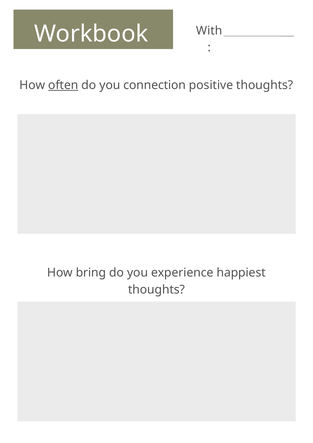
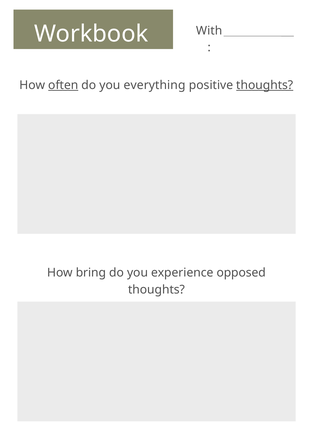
connection: connection -> everything
thoughts at (265, 85) underline: none -> present
happiest: happiest -> opposed
